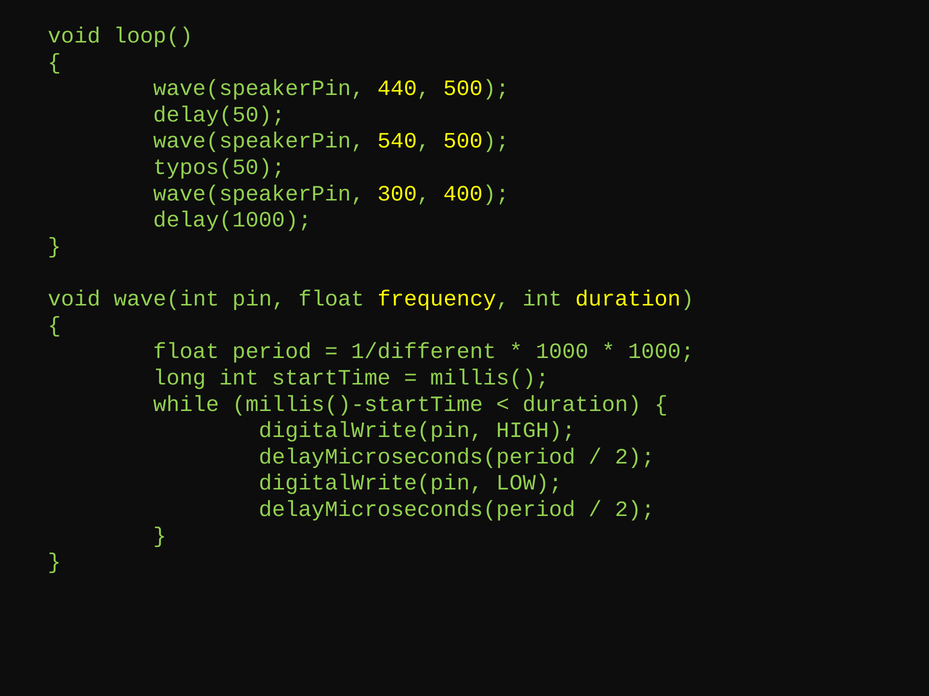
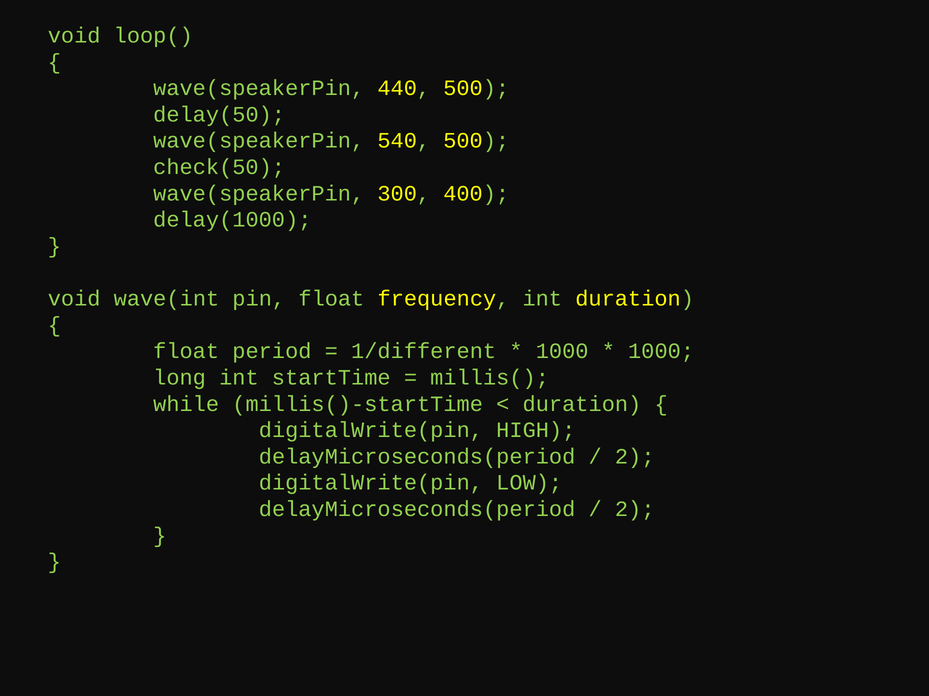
typos(50: typos(50 -> check(50
